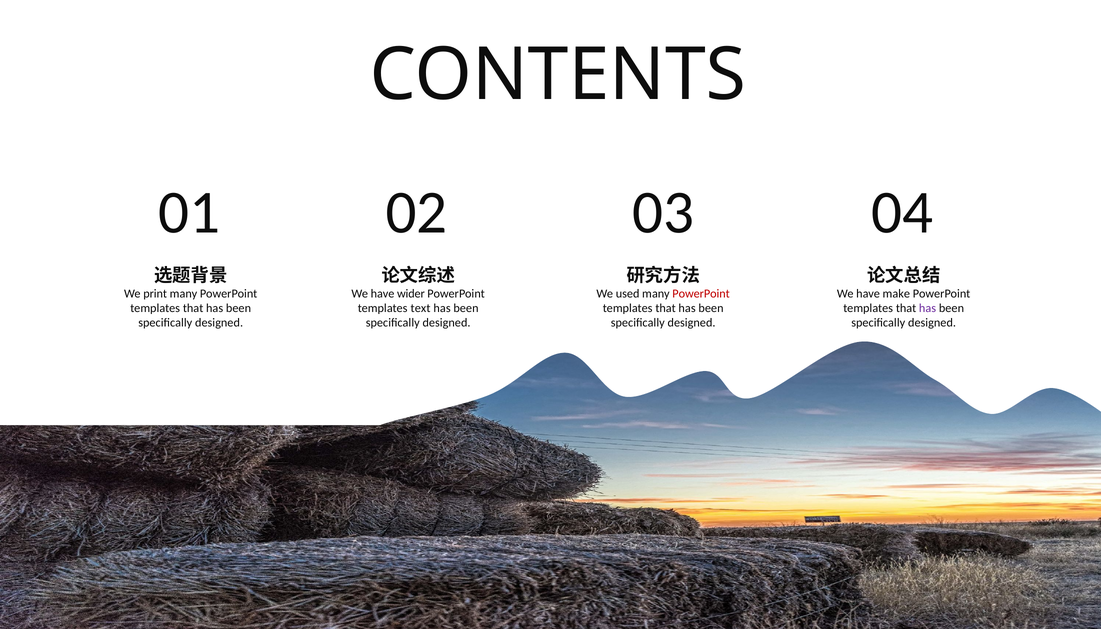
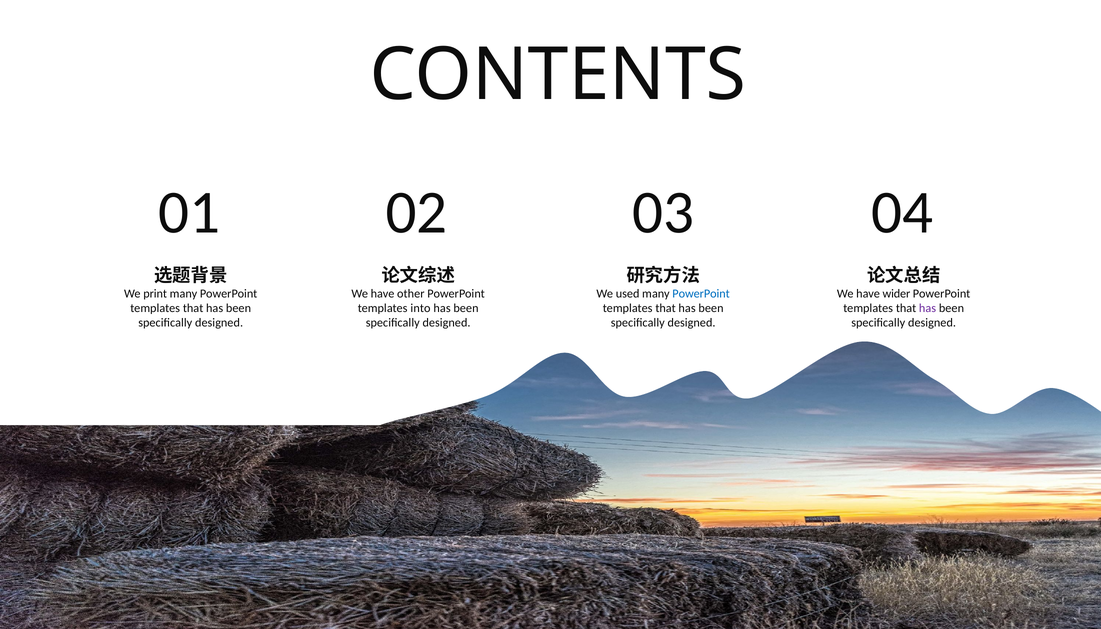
wider: wider -> other
PowerPoint at (701, 293) colour: red -> blue
make: make -> wider
text: text -> into
